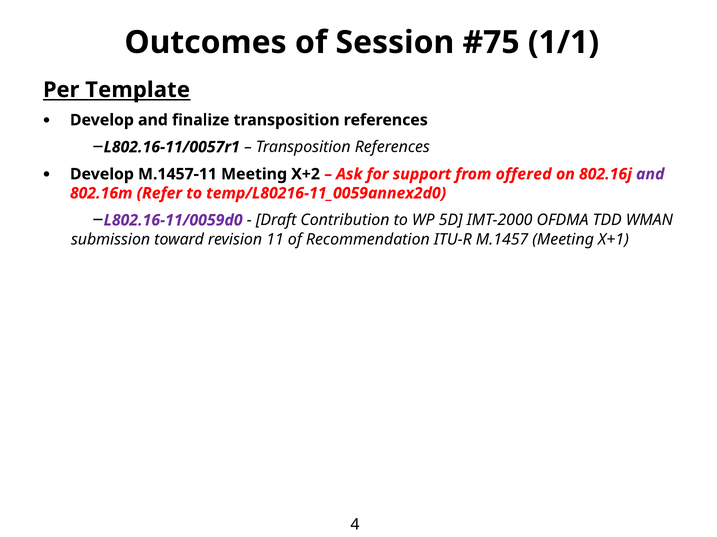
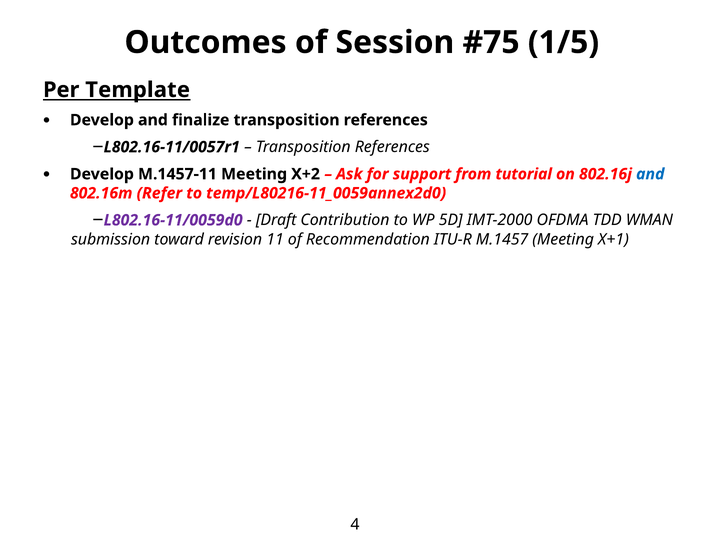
1/1: 1/1 -> 1/5
offered: offered -> tutorial
and at (650, 174) colour: purple -> blue
